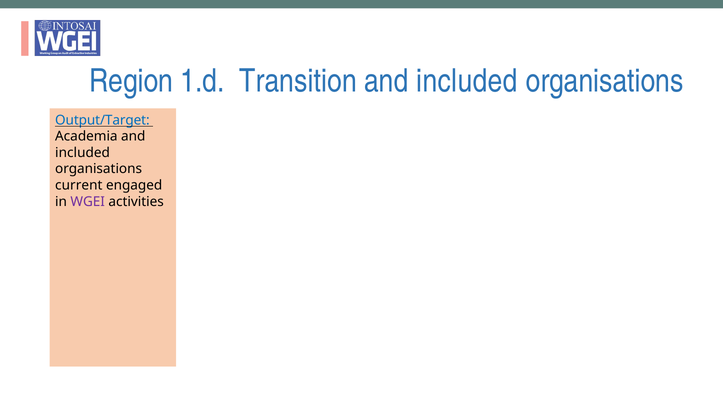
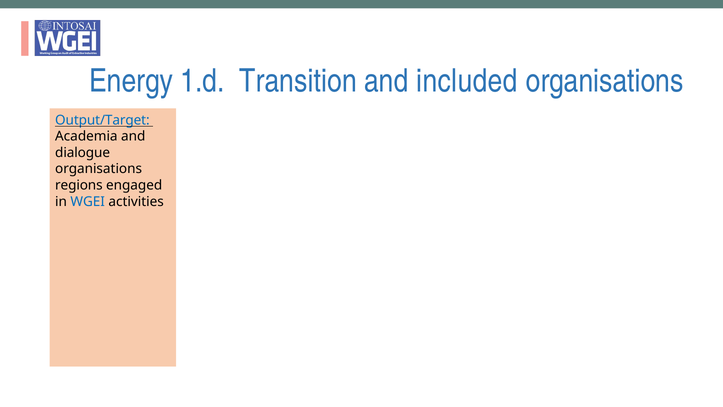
Region: Region -> Energy
included at (83, 153): included -> dialogue
current: current -> regions
WGEI colour: purple -> blue
